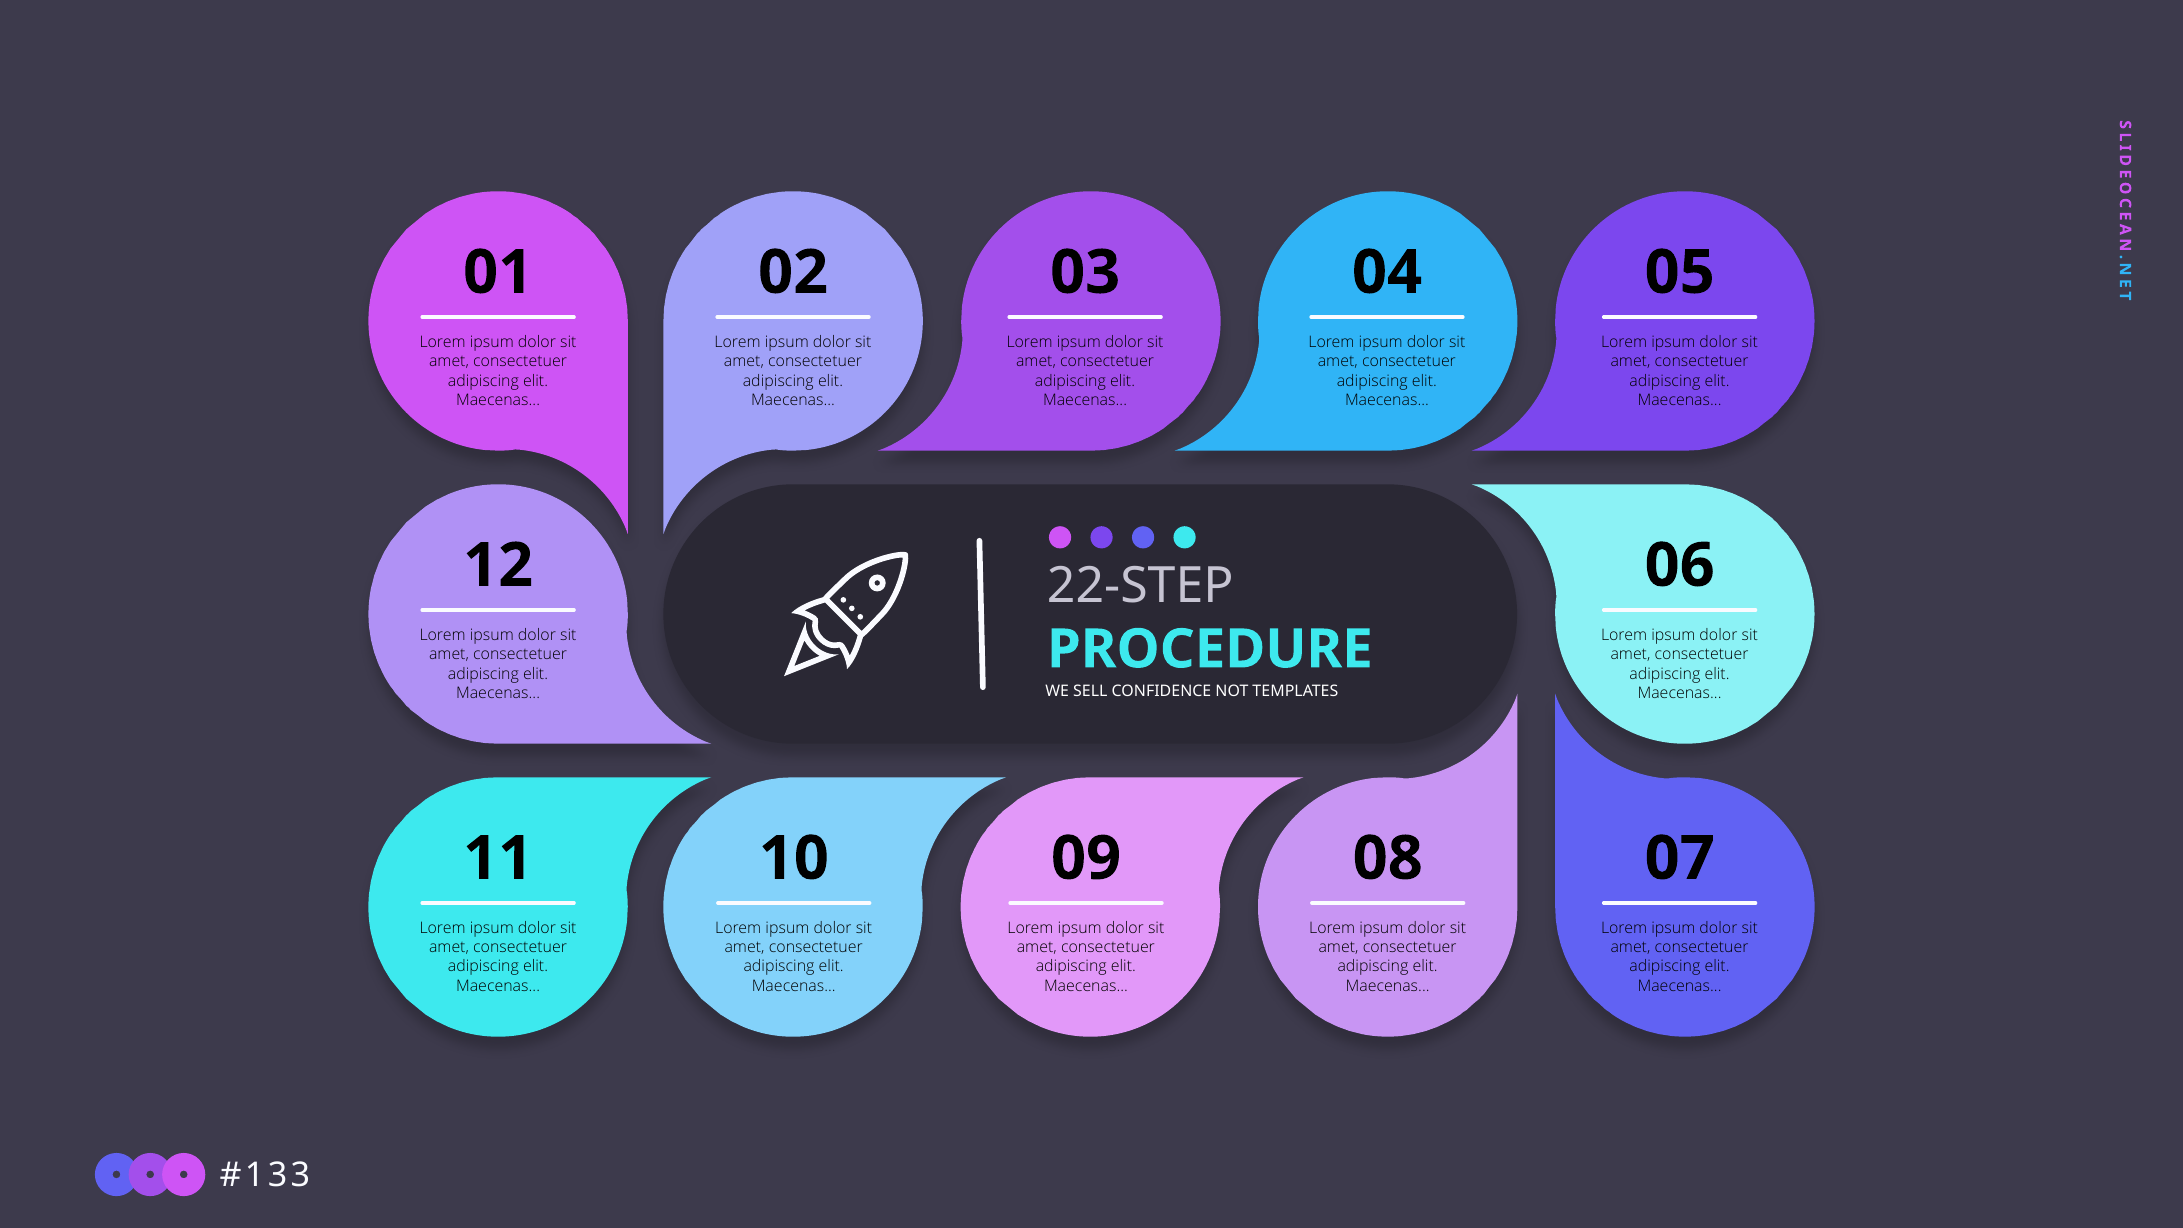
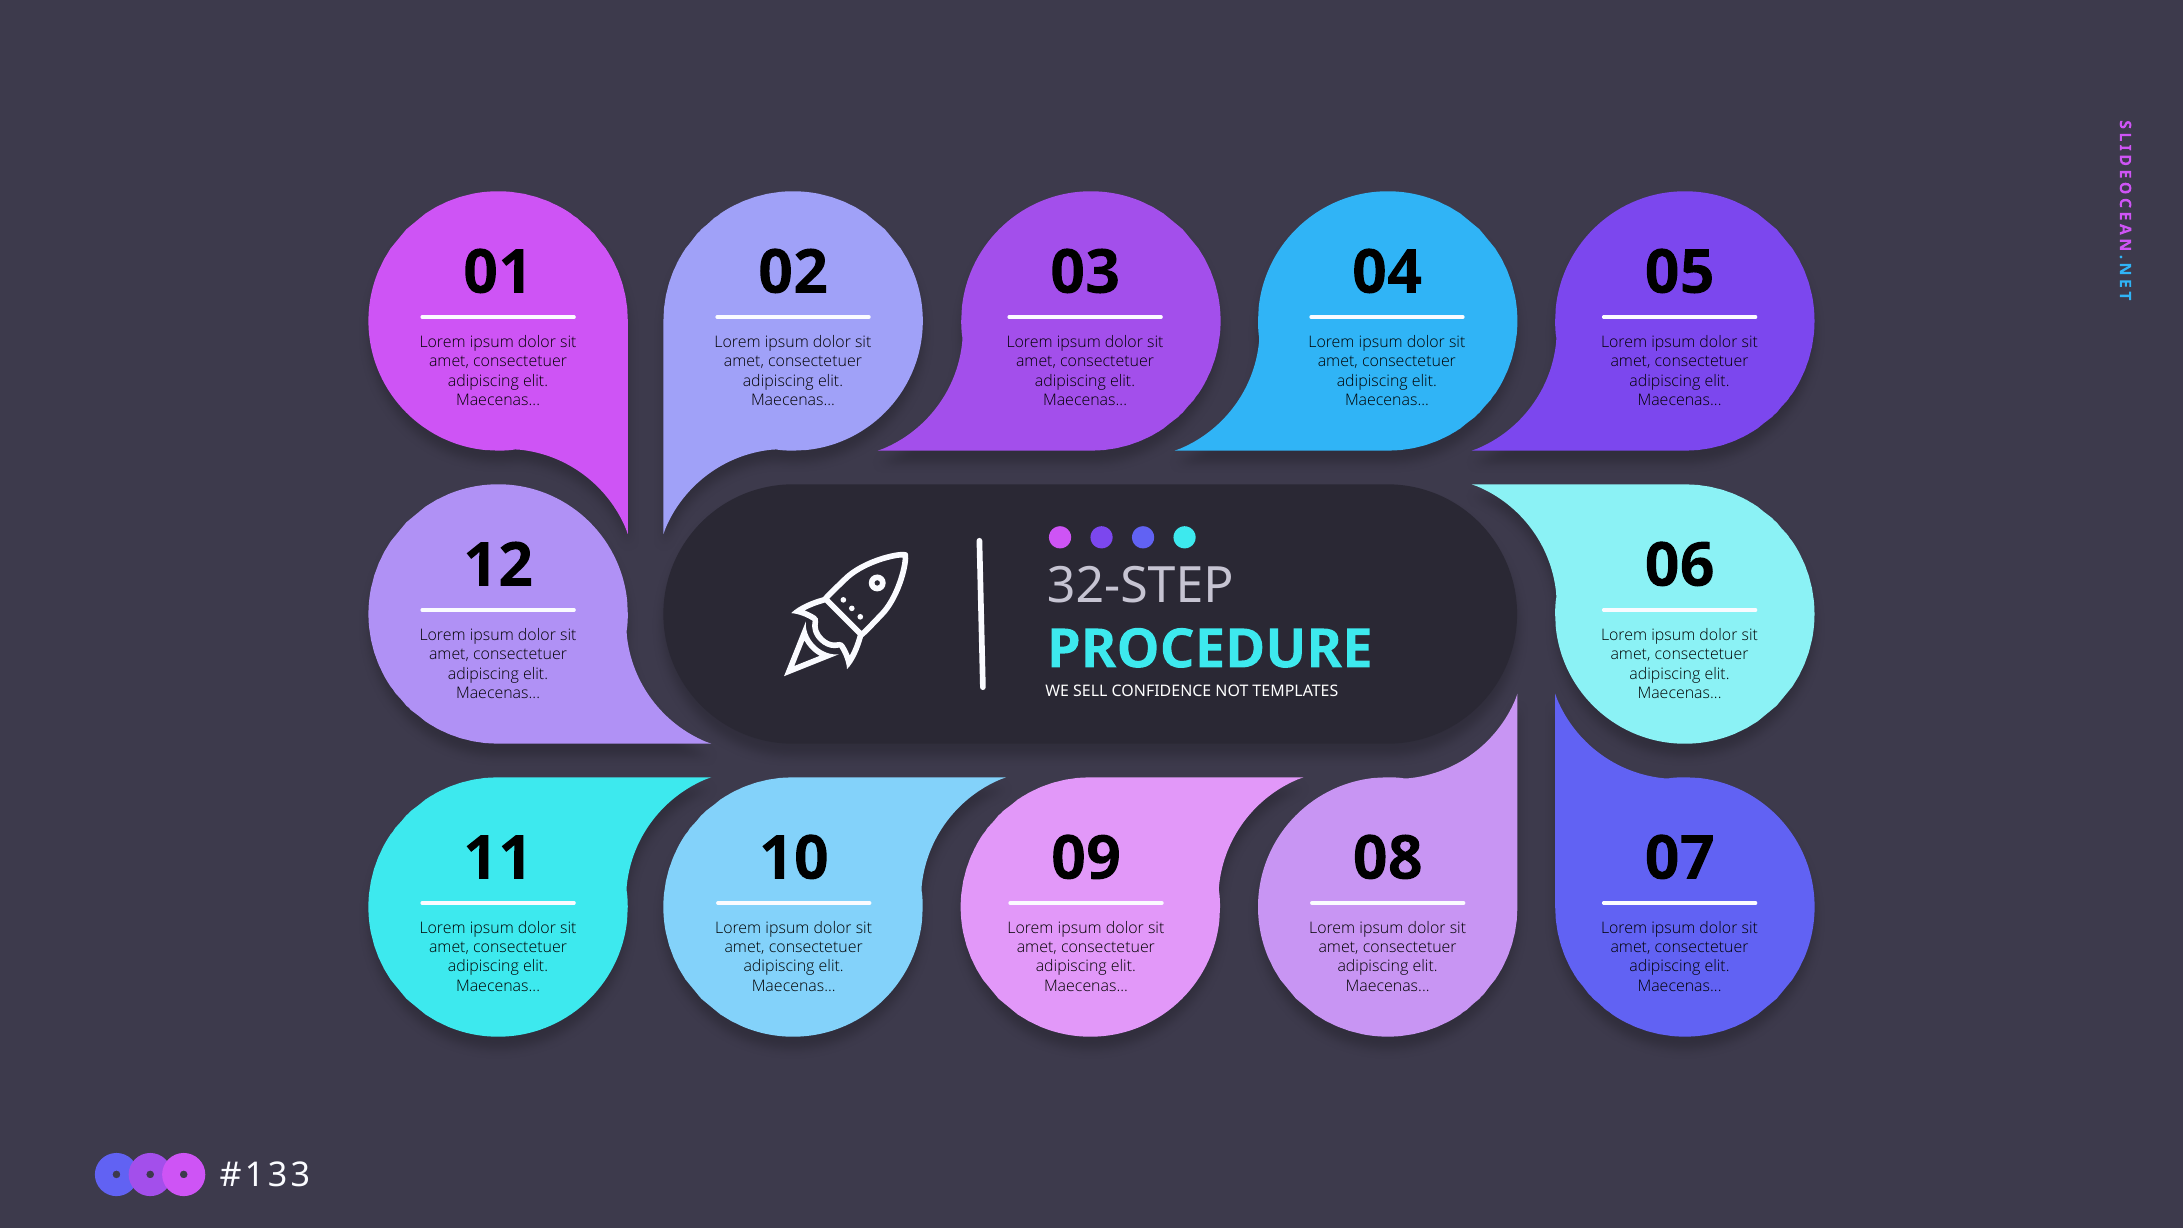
22-STEP: 22-STEP -> 32-STEP
